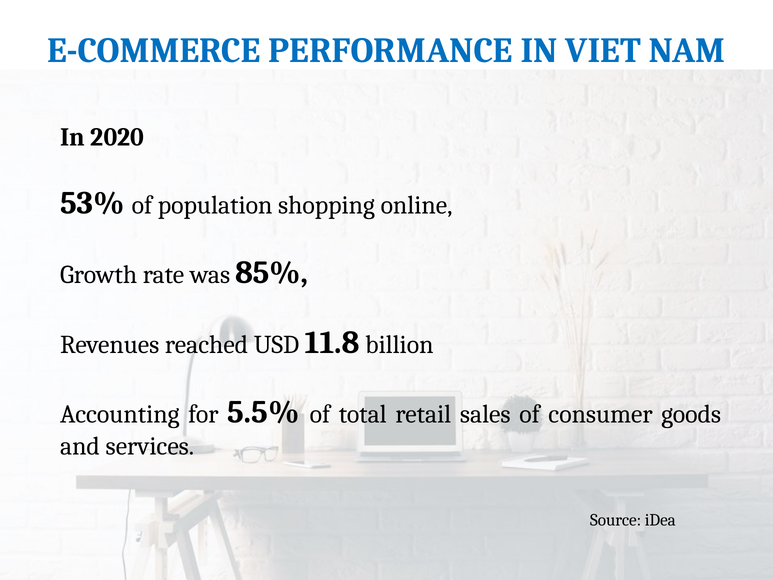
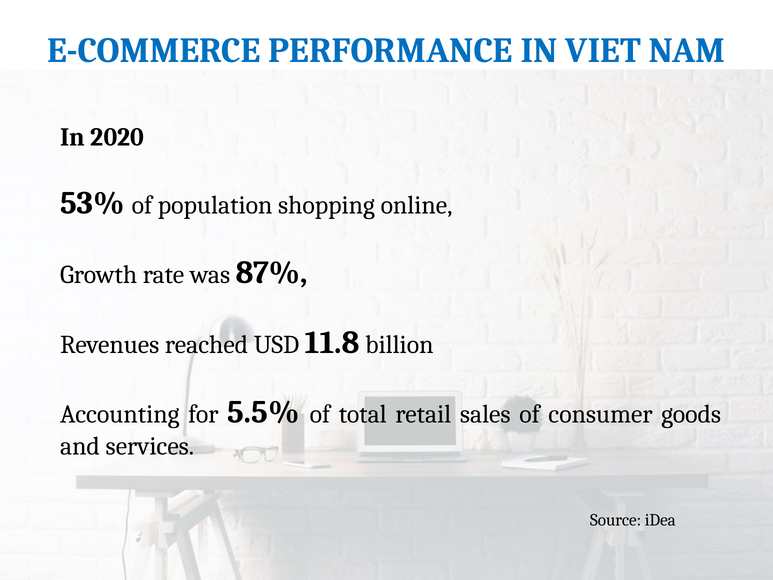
85%: 85% -> 87%
